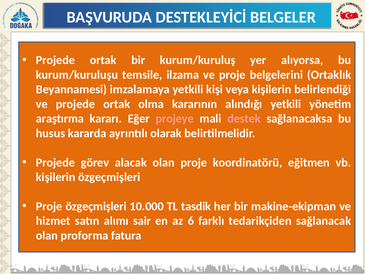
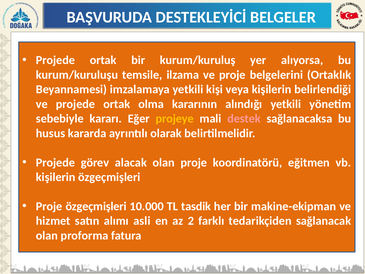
araştırma: araştırma -> sebebiyle
projeye colour: pink -> yellow
sair: sair -> asli
6: 6 -> 2
